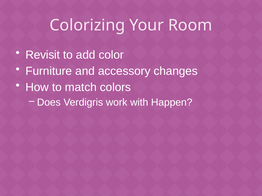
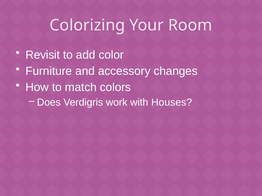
Happen: Happen -> Houses
